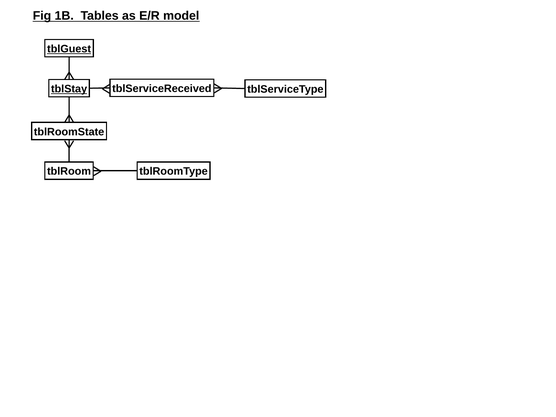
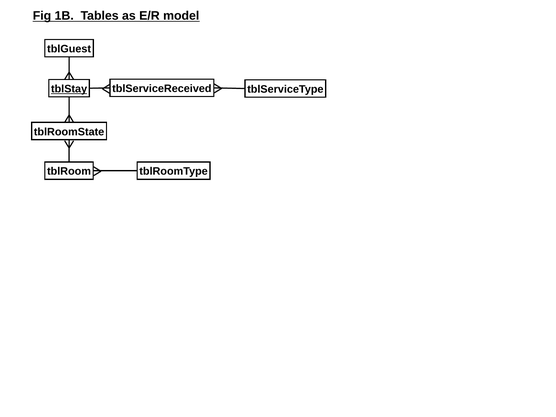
tblGuest underline: present -> none
